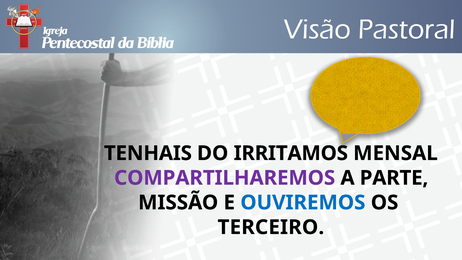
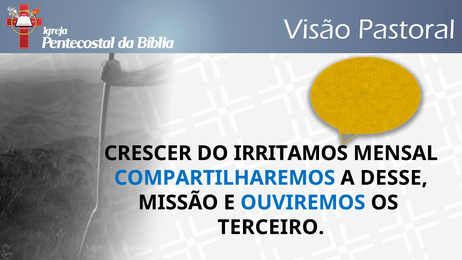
TENHAIS: TENHAIS -> CRESCER
COMPARTILHAREMOS colour: purple -> blue
PARTE: PARTE -> DESSE
